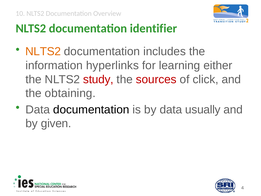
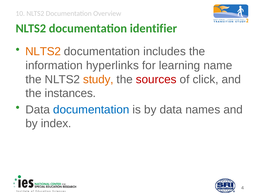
either: either -> name
study colour: red -> orange
obtaining: obtaining -> instances
documentation at (91, 109) colour: black -> blue
usually: usually -> names
given: given -> index
